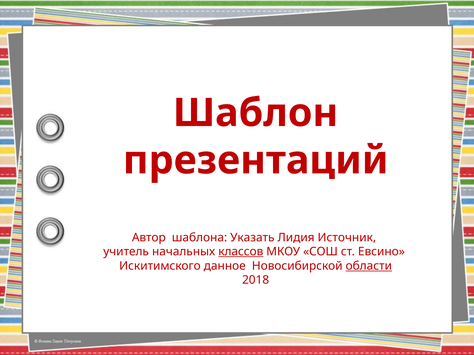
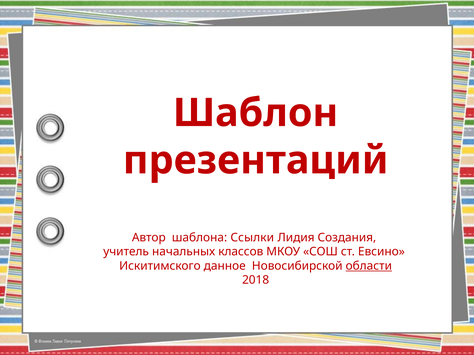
Указать: Указать -> Ссылки
Источник: Источник -> Создания
классов underline: present -> none
